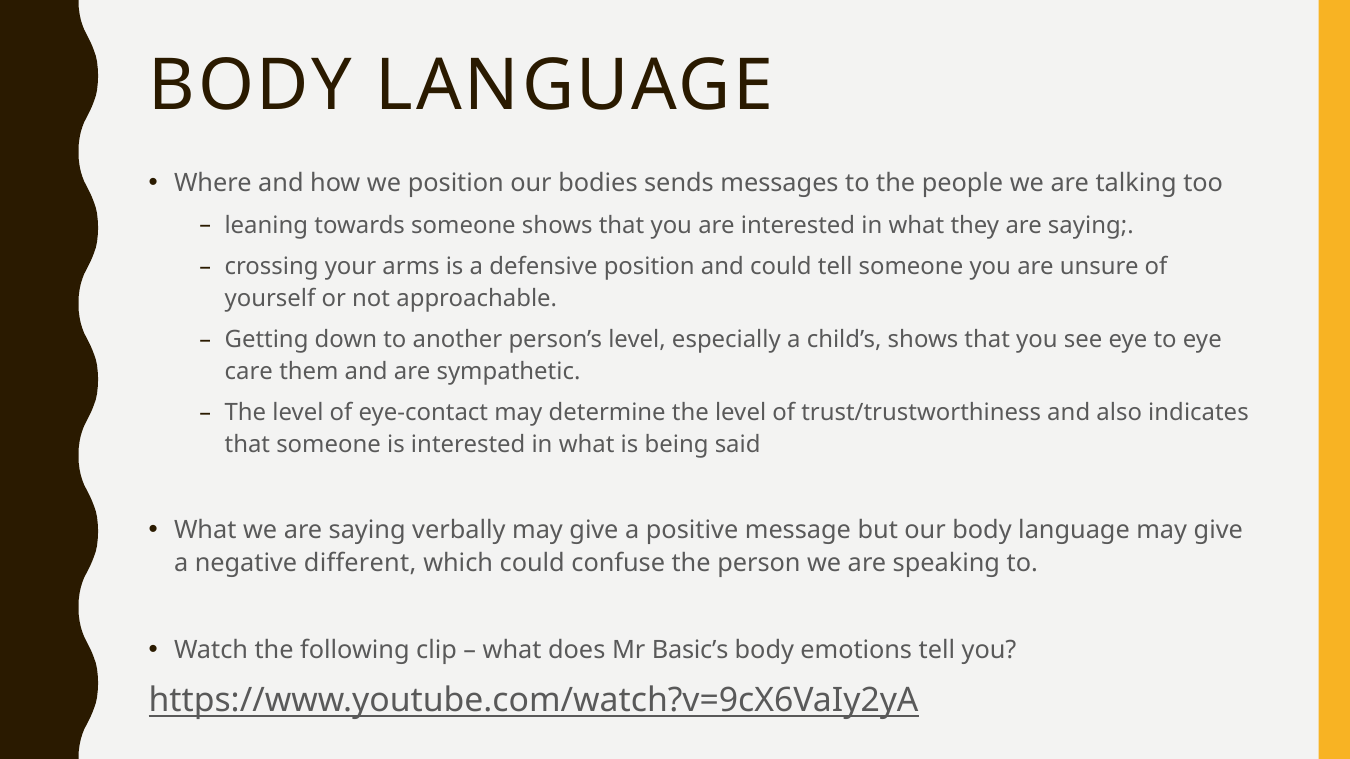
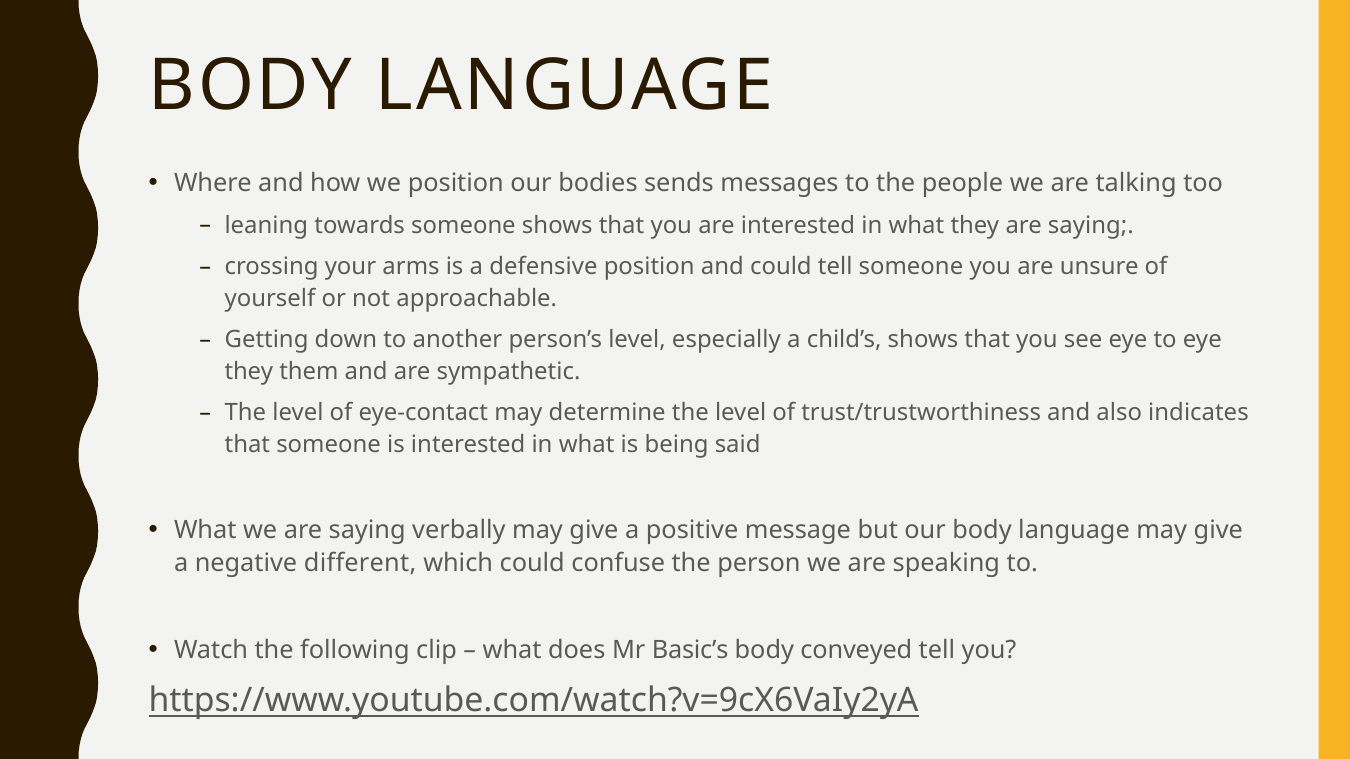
care at (249, 372): care -> they
emotions: emotions -> conveyed
